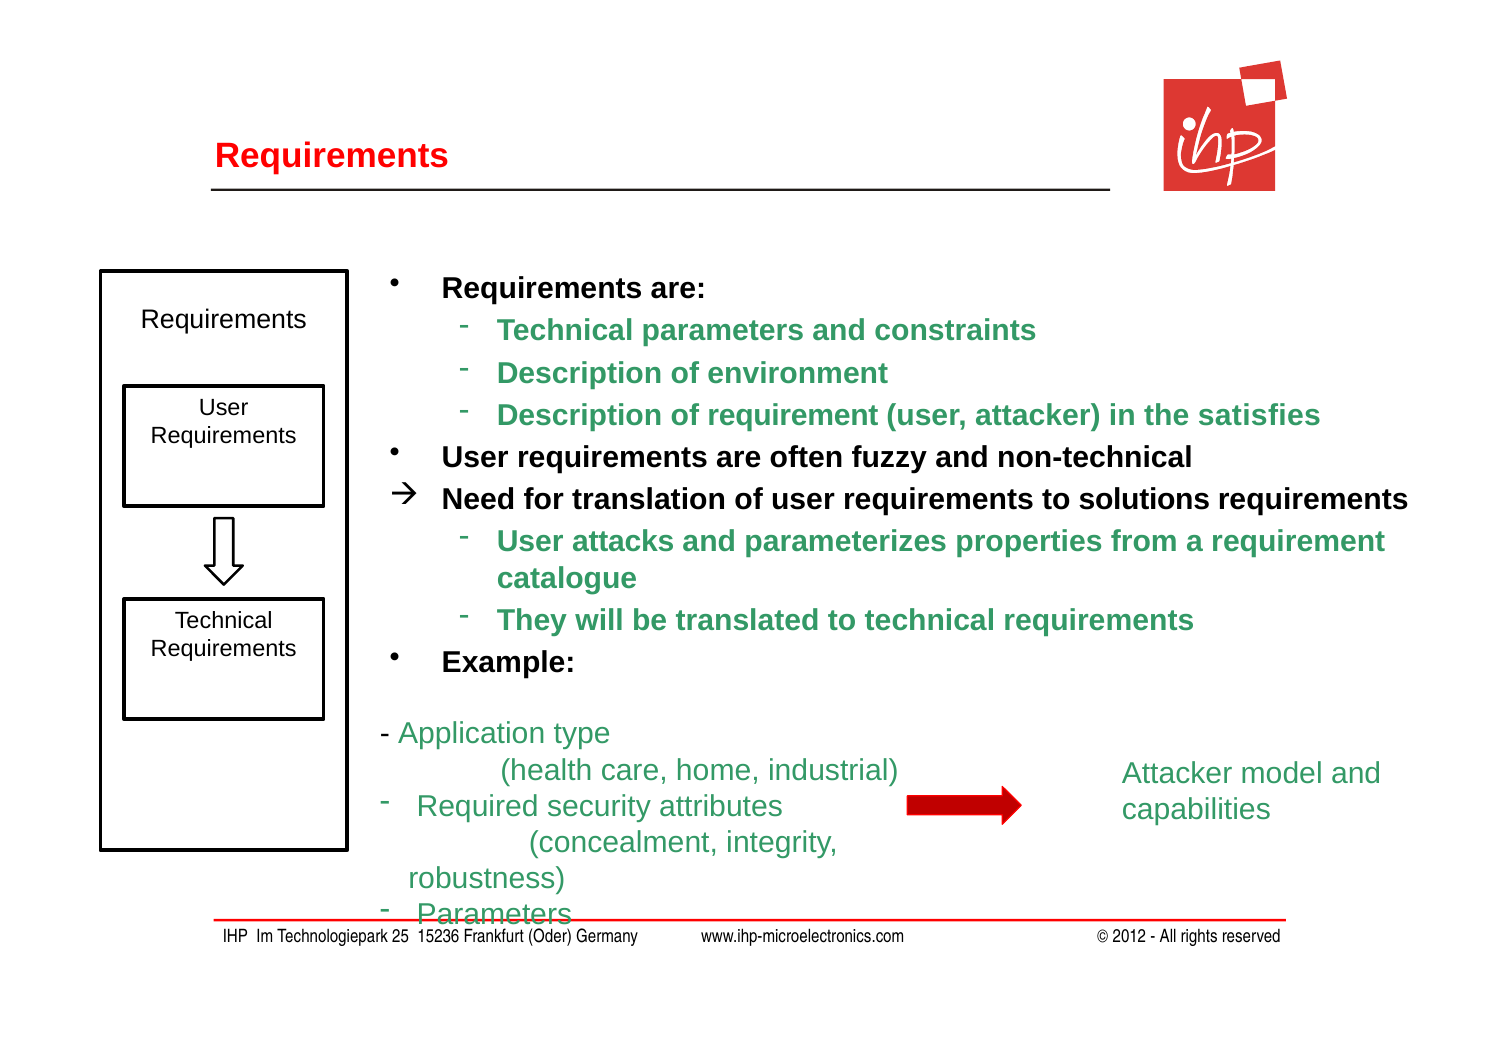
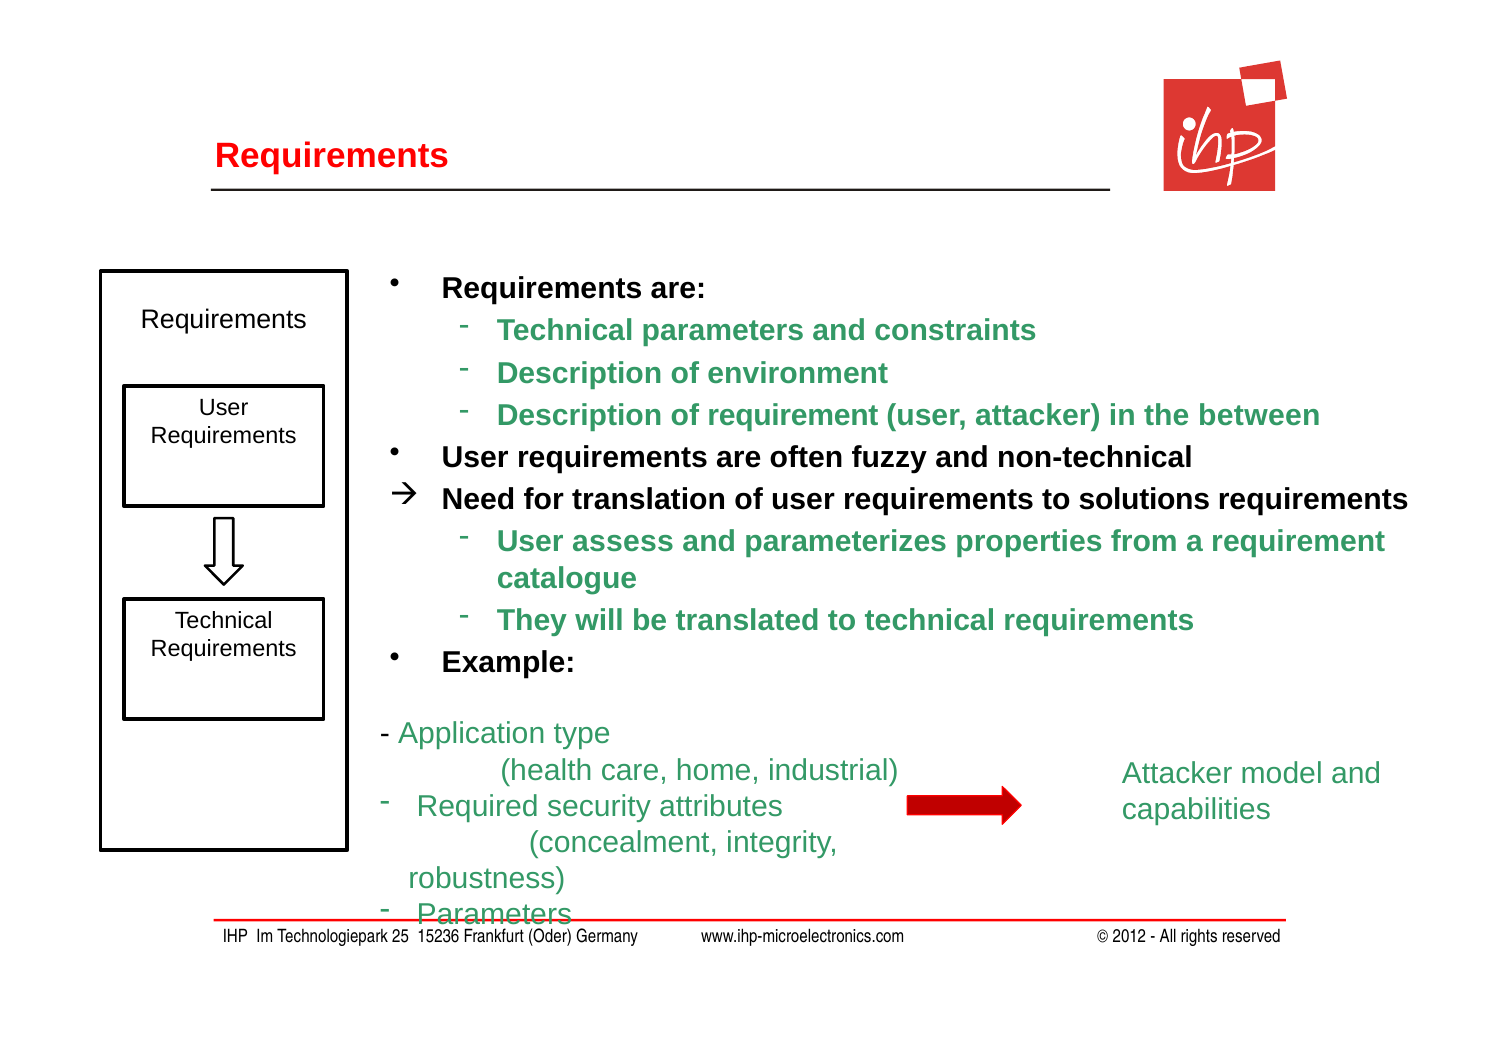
satisfies: satisfies -> between
attacks: attacks -> assess
